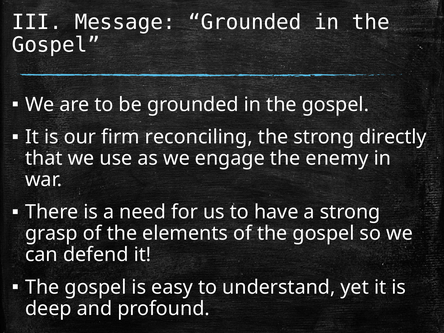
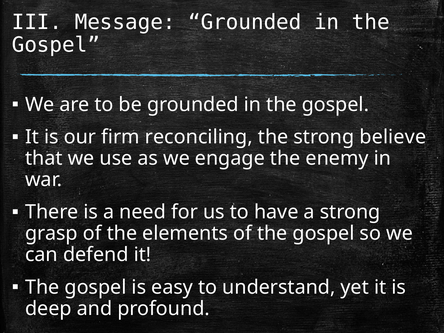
directly: directly -> believe
